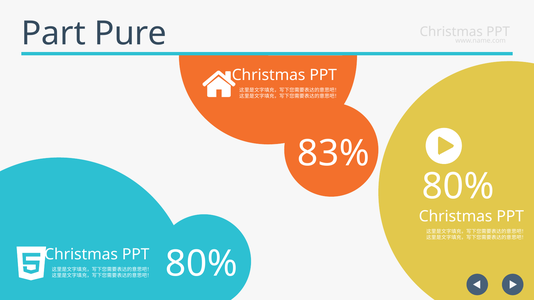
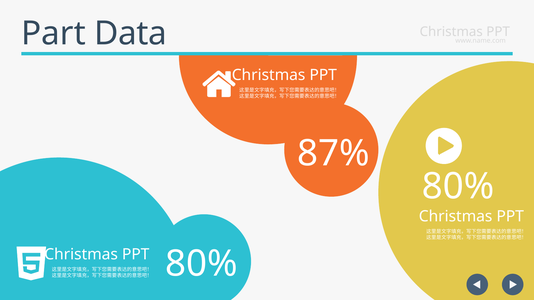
Pure: Pure -> Data
83%: 83% -> 87%
